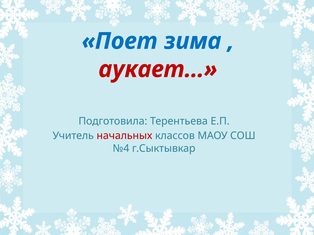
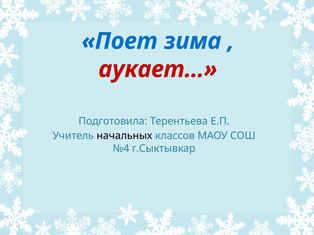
начальных colour: red -> black
